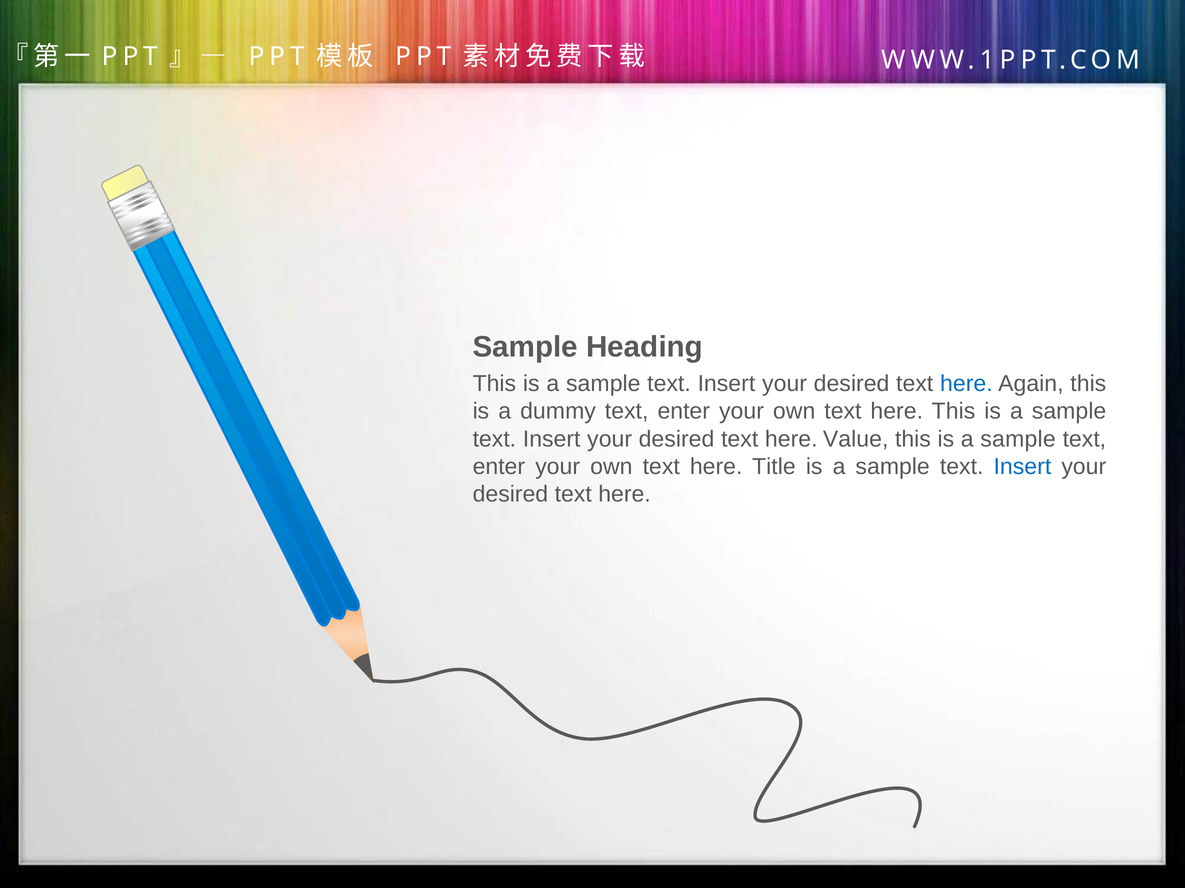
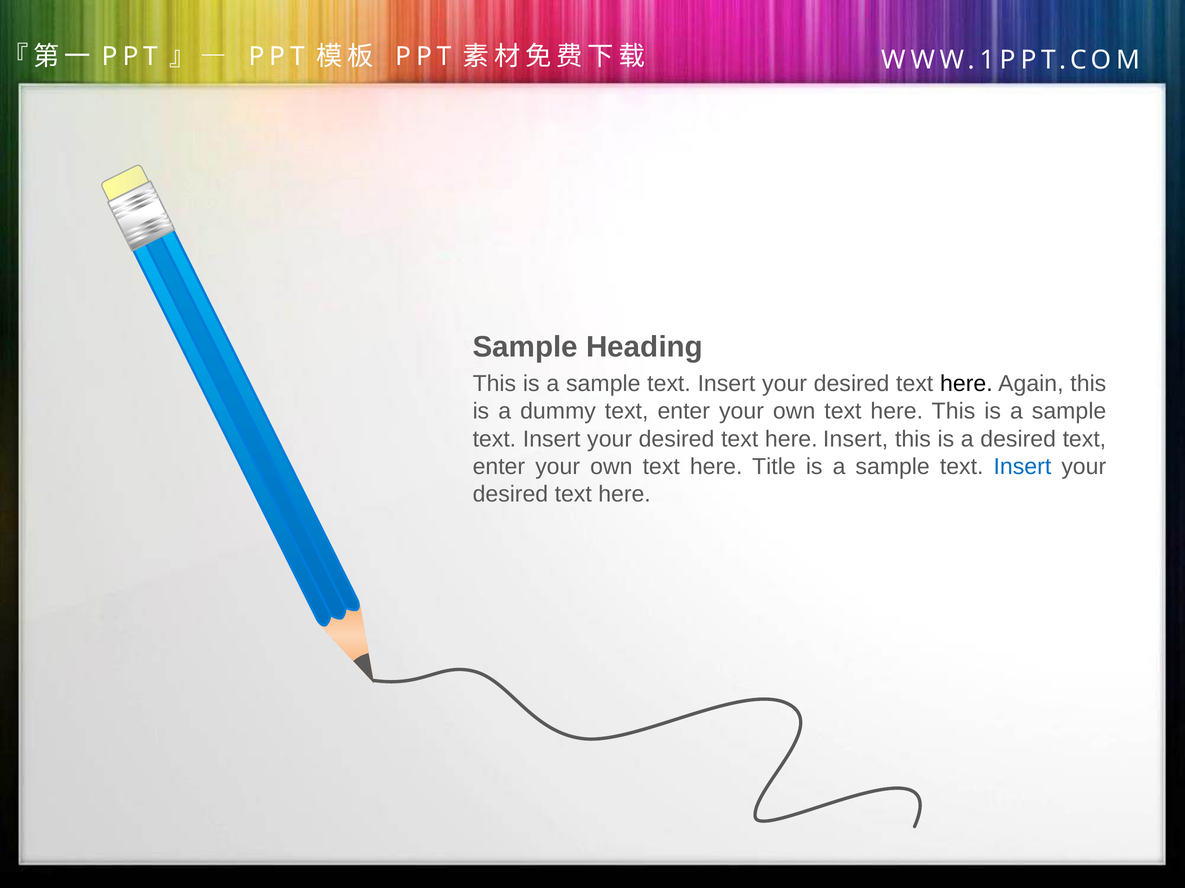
here at (966, 384) colour: blue -> black
here Value: Value -> Insert
sample at (1018, 439): sample -> desired
